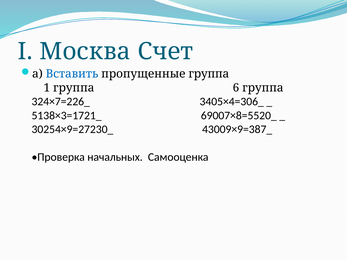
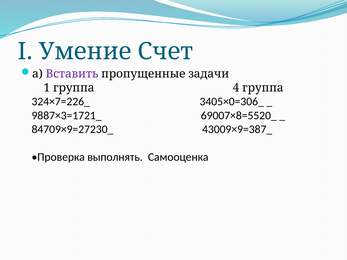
Москва: Москва -> Умение
Вставить colour: blue -> purple
пропущенные группа: группа -> задачи
6: 6 -> 4
3405×4=306_: 3405×4=306_ -> 3405×0=306_
5138×3=1721_: 5138×3=1721_ -> 9887×3=1721_
30254×9=27230_: 30254×9=27230_ -> 84709×9=27230_
начальных: начальных -> выполнять
